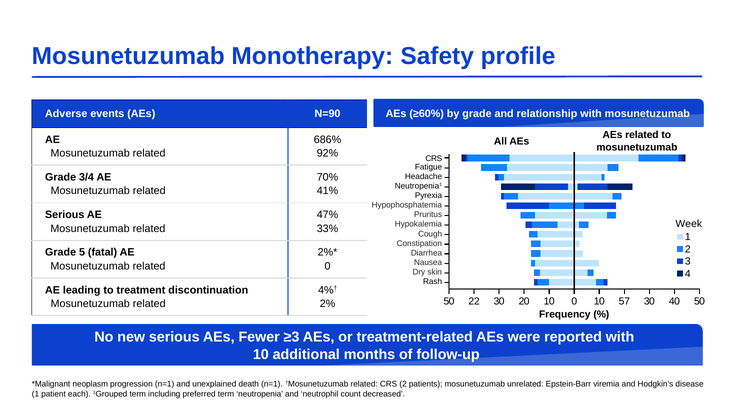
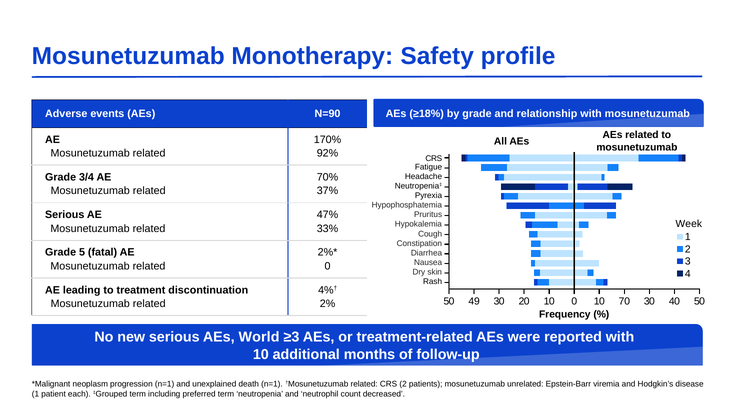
≥60%: ≥60% -> ≥18%
686%: 686% -> 170%
41%: 41% -> 37%
22: 22 -> 49
57: 57 -> 70
Fewer: Fewer -> World
